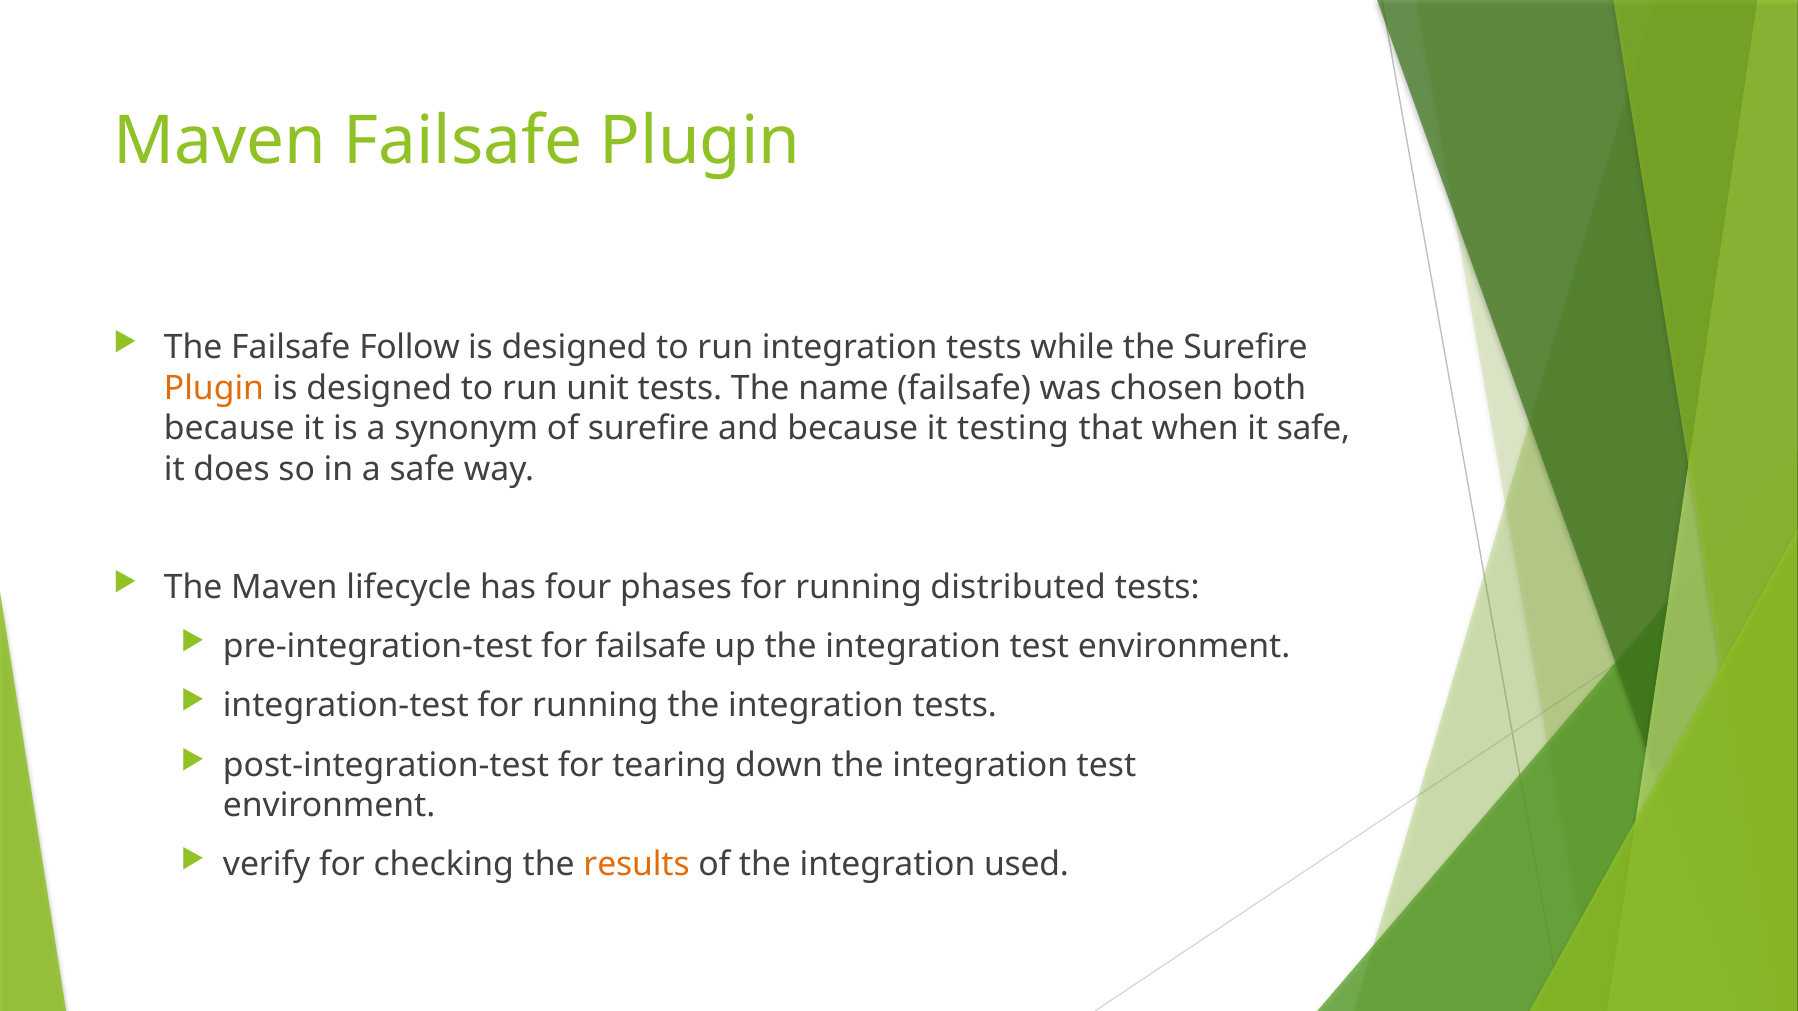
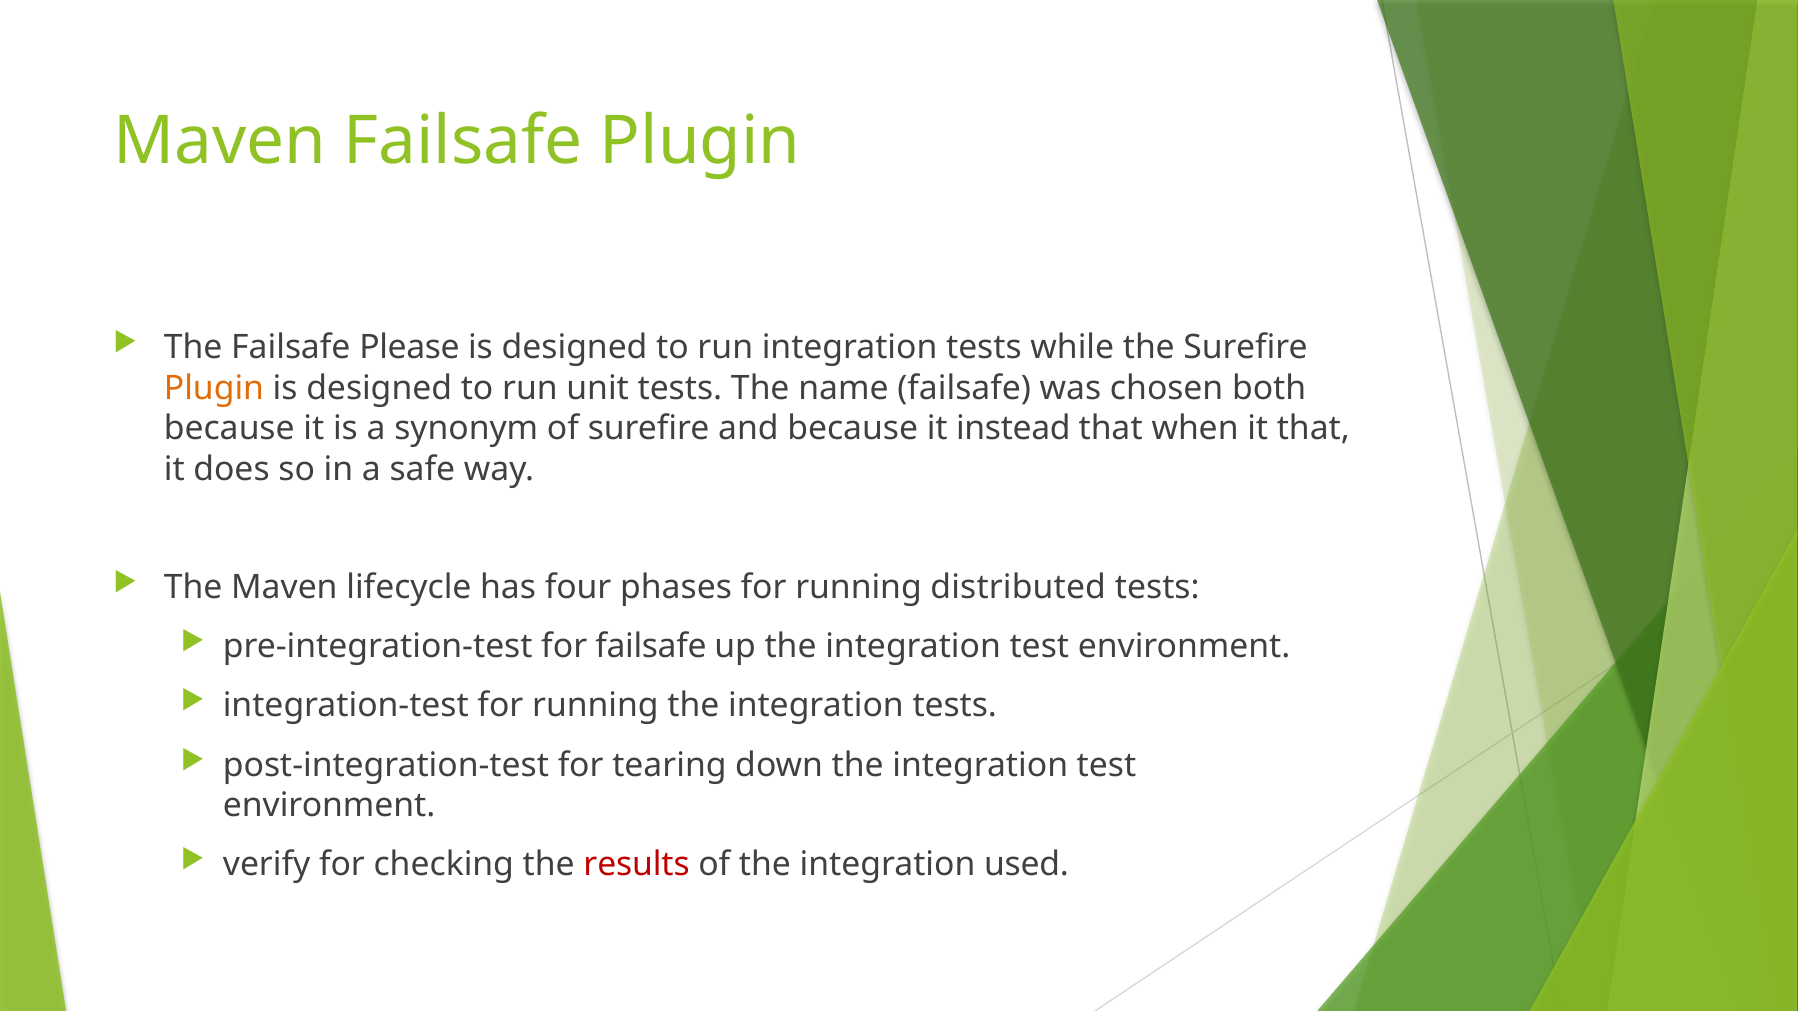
Follow: Follow -> Please
testing: testing -> instead
it safe: safe -> that
results colour: orange -> red
